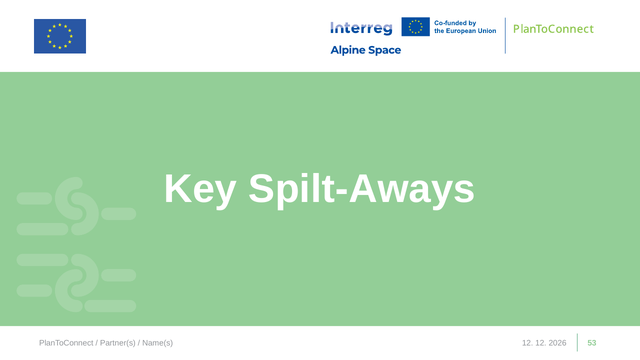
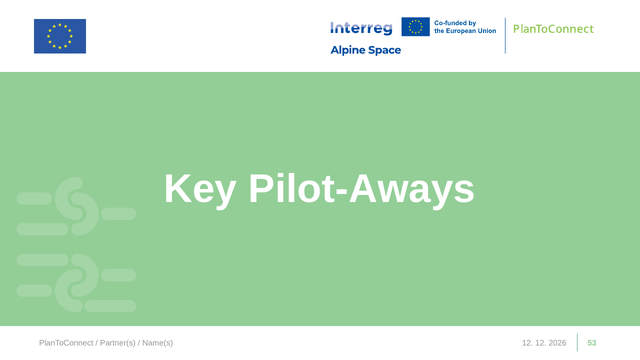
Spilt-Aways: Spilt-Aways -> Pilot-Aways
